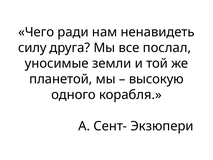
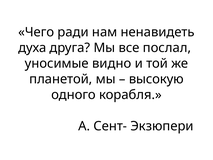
силу: силу -> духа
земли: земли -> видно
